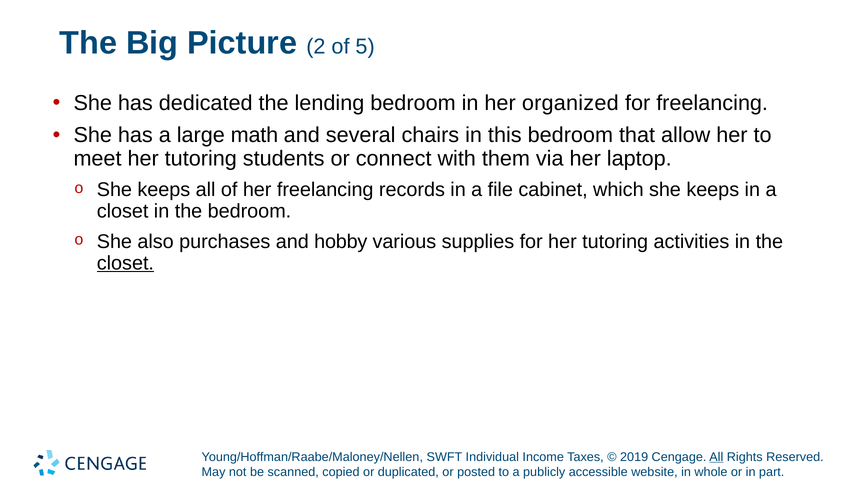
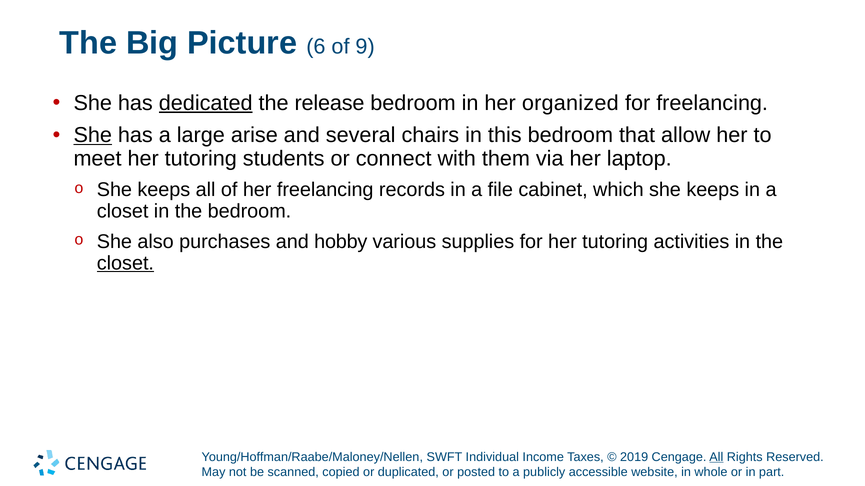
2: 2 -> 6
5: 5 -> 9
dedicated underline: none -> present
lending: lending -> release
She at (93, 135) underline: none -> present
math: math -> arise
